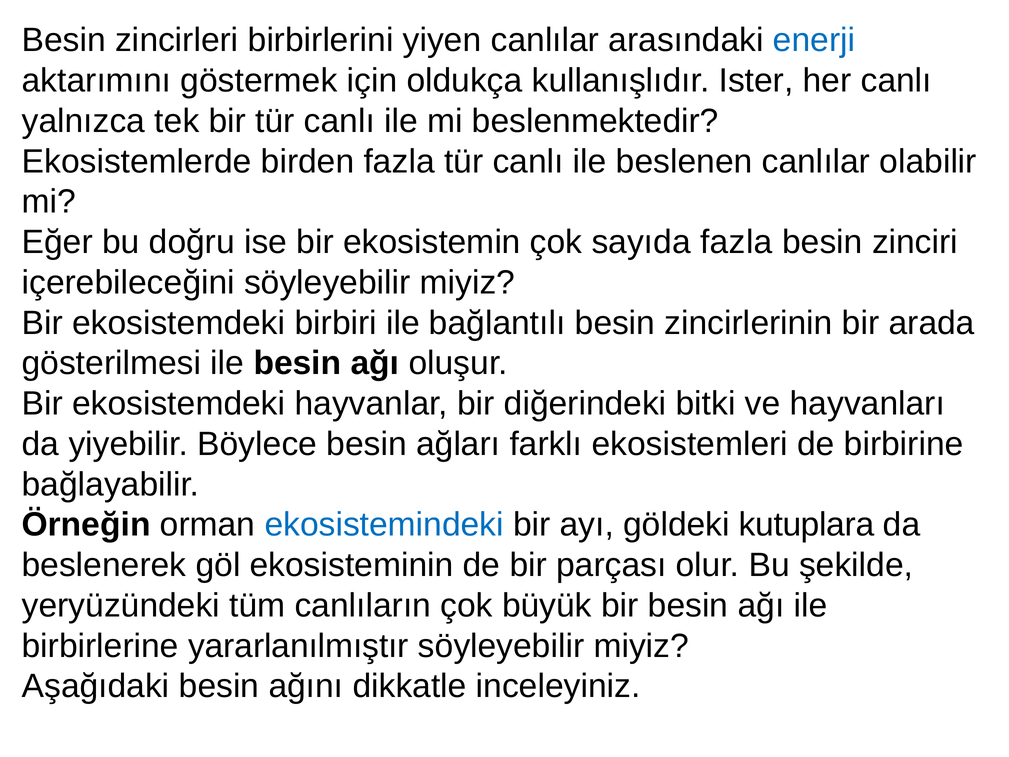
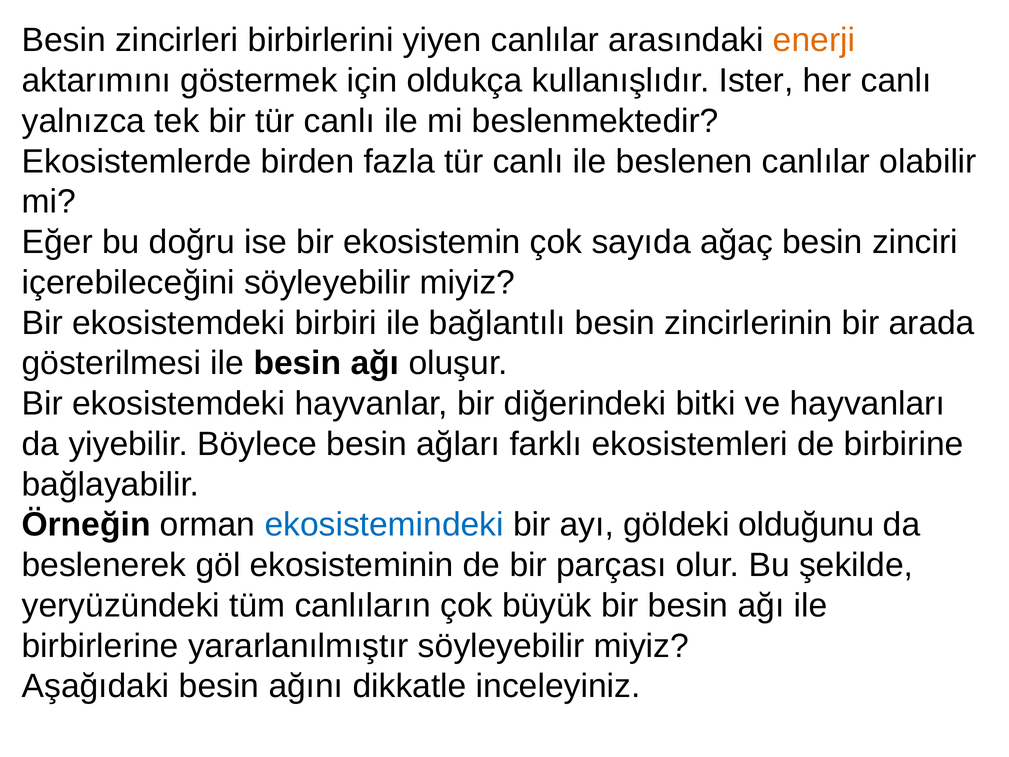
enerji colour: blue -> orange
sayıda fazla: fazla -> ağaç
kutuplara: kutuplara -> olduğunu
